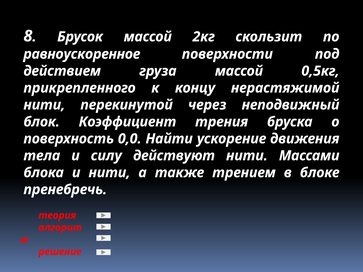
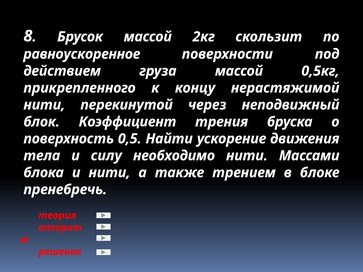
0,0: 0,0 -> 0,5
действуют: действуют -> необходимо
